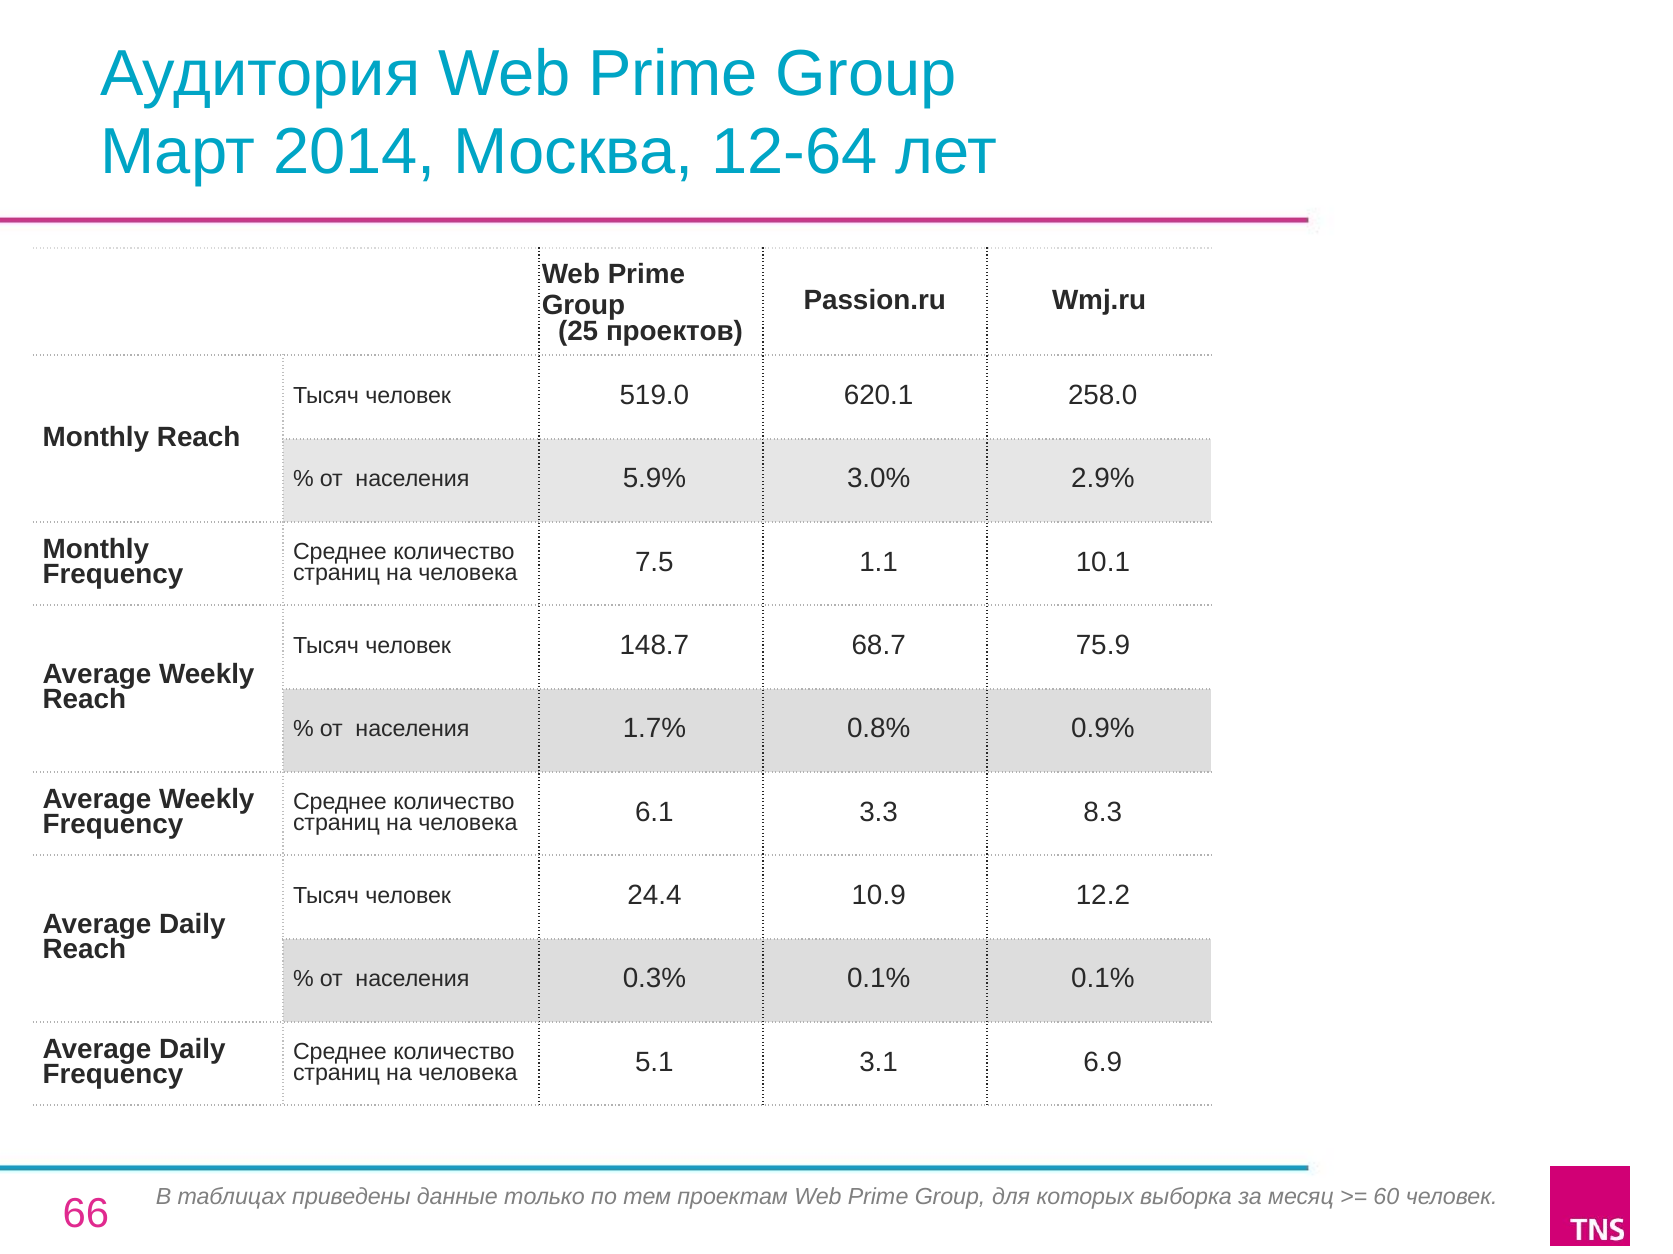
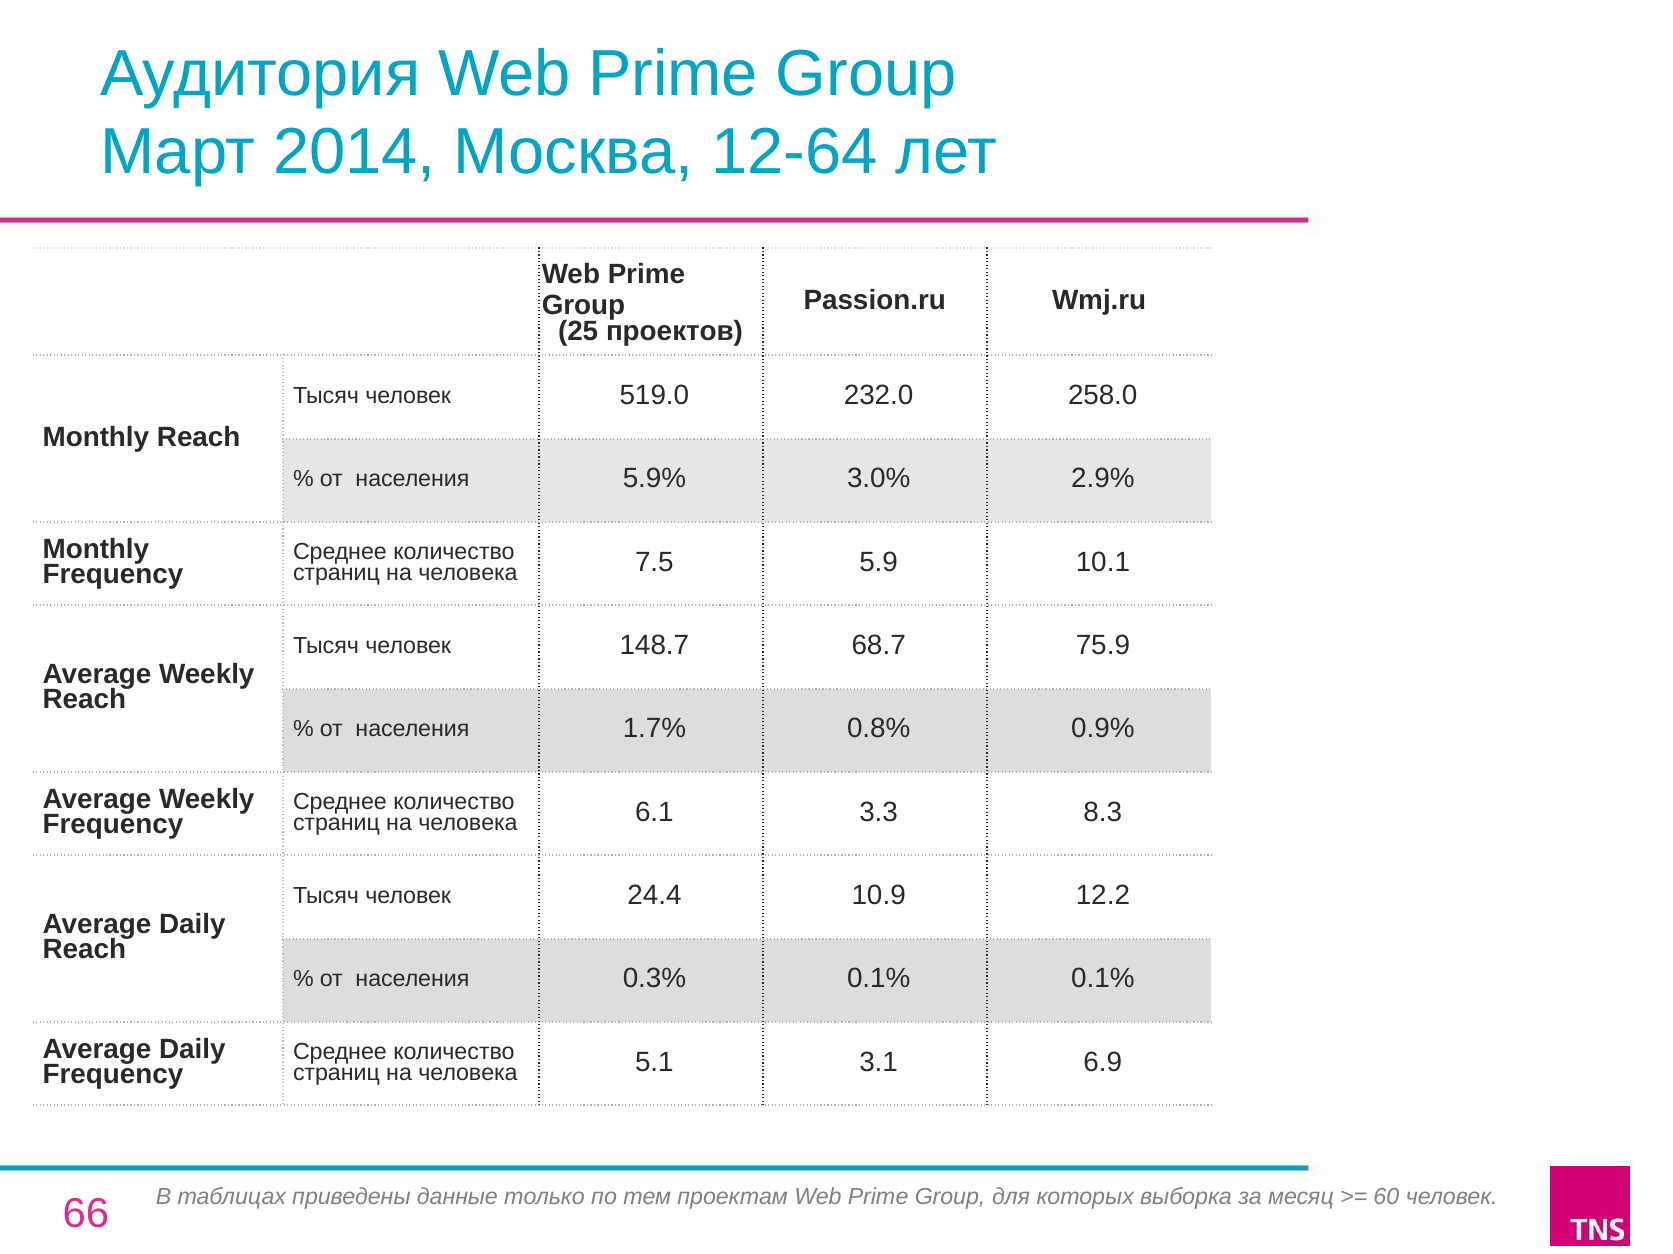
620.1: 620.1 -> 232.0
1.1: 1.1 -> 5.9
